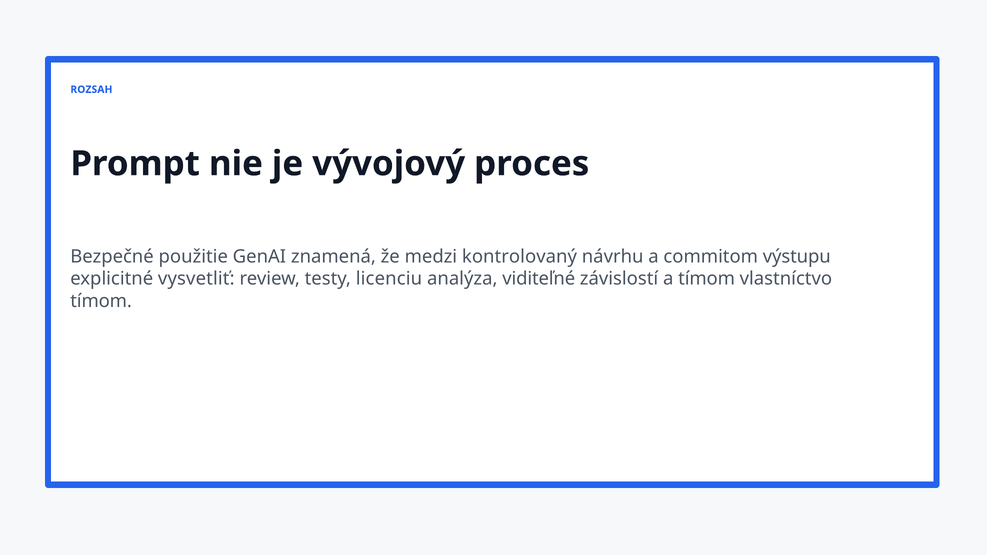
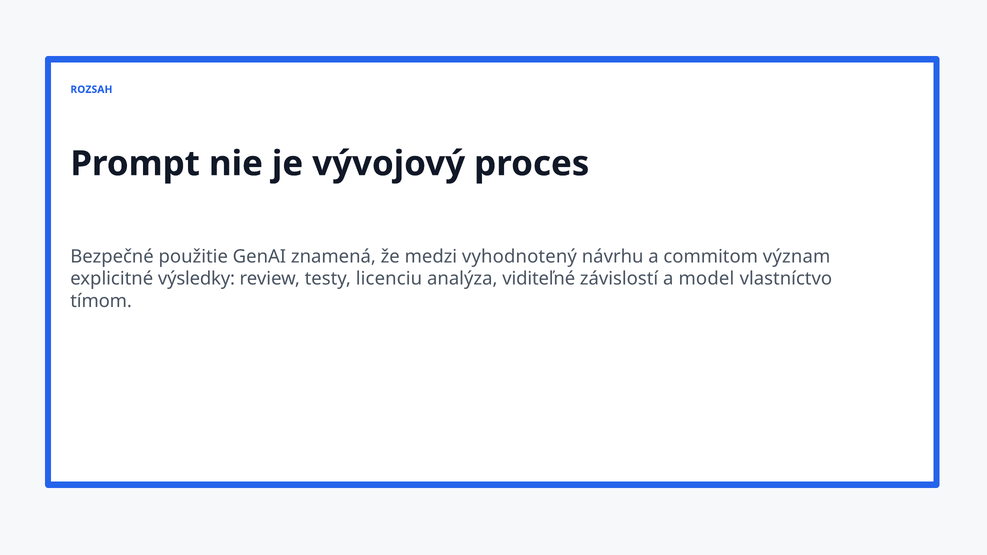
kontrolovaný: kontrolovaný -> vyhodnotený
výstupu: výstupu -> význam
vysvetliť: vysvetliť -> výsledky
a tímom: tímom -> model
